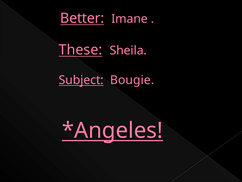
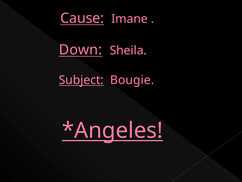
Better: Better -> Cause
These: These -> Down
